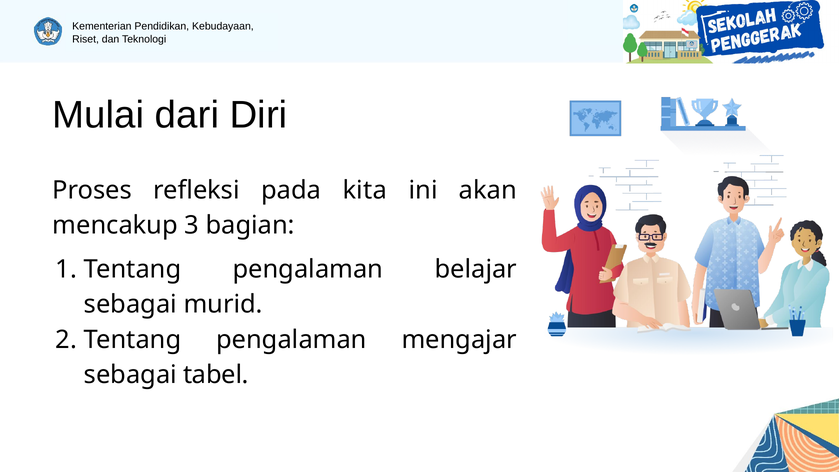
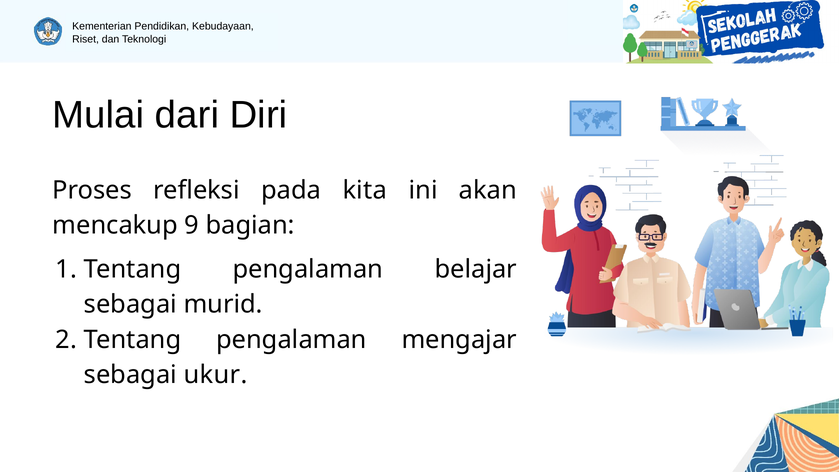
3: 3 -> 9
tabel: tabel -> ukur
